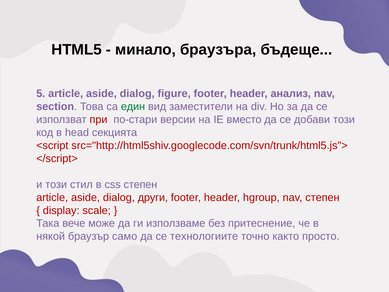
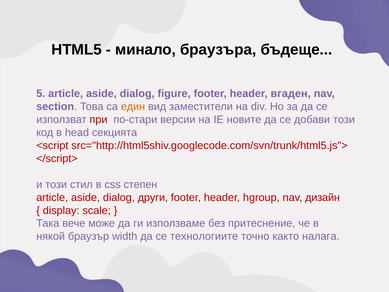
анализ: анализ -> вгаден
един colour: green -> orange
вместо: вместо -> новите
nav степен: степен -> дизайн
само: само -> width
просто: просто -> налага
